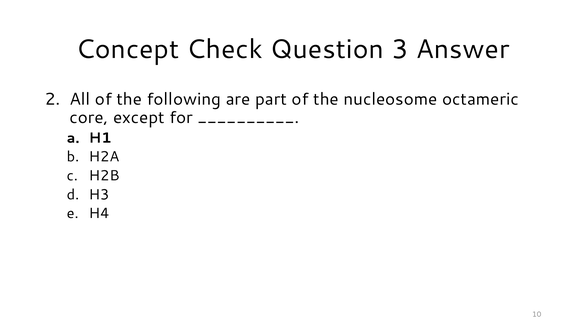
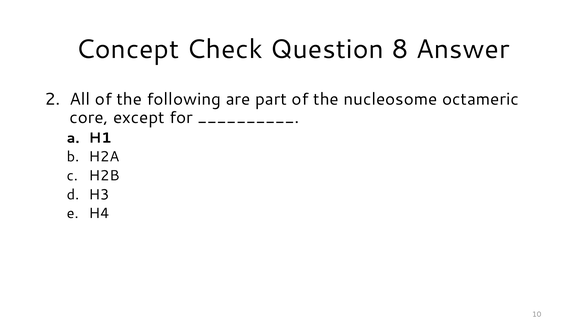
3: 3 -> 8
